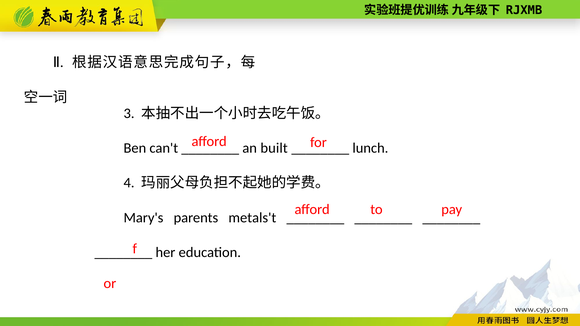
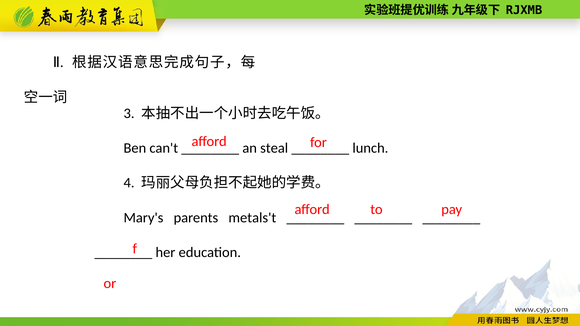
built: built -> steal
